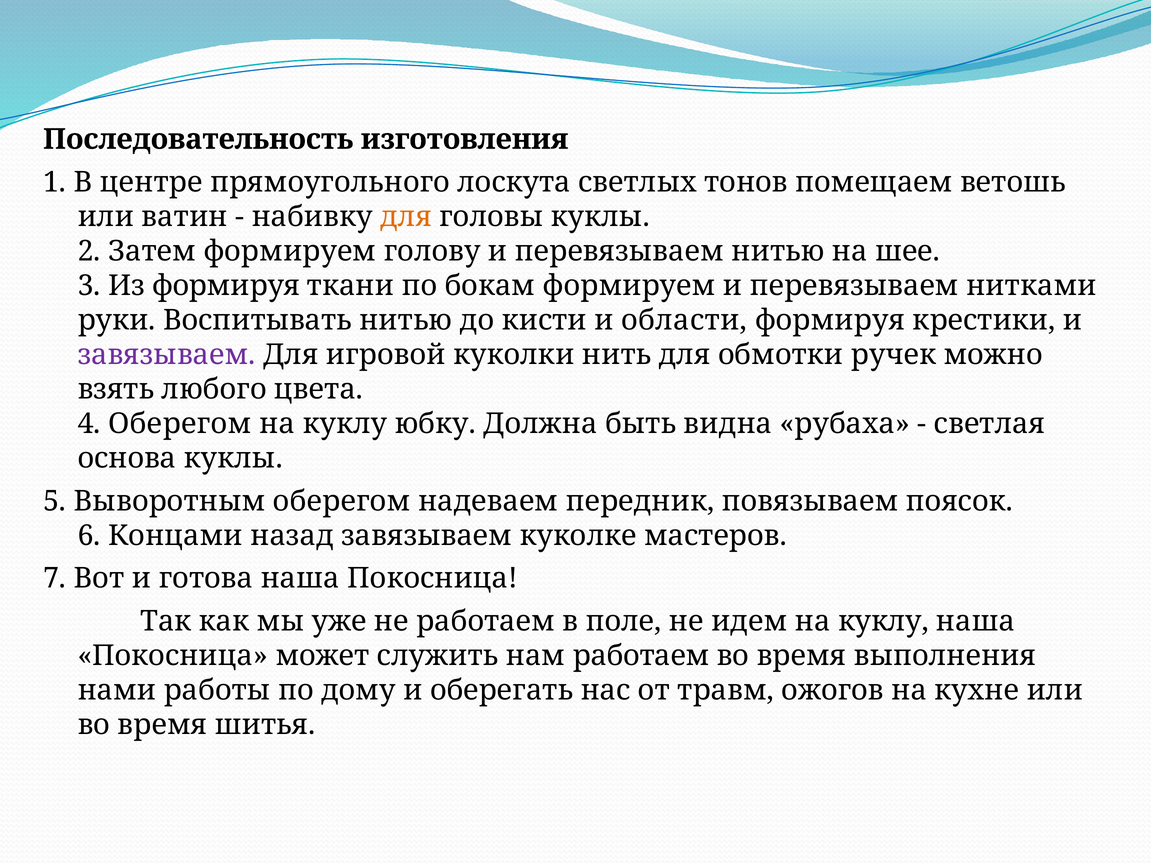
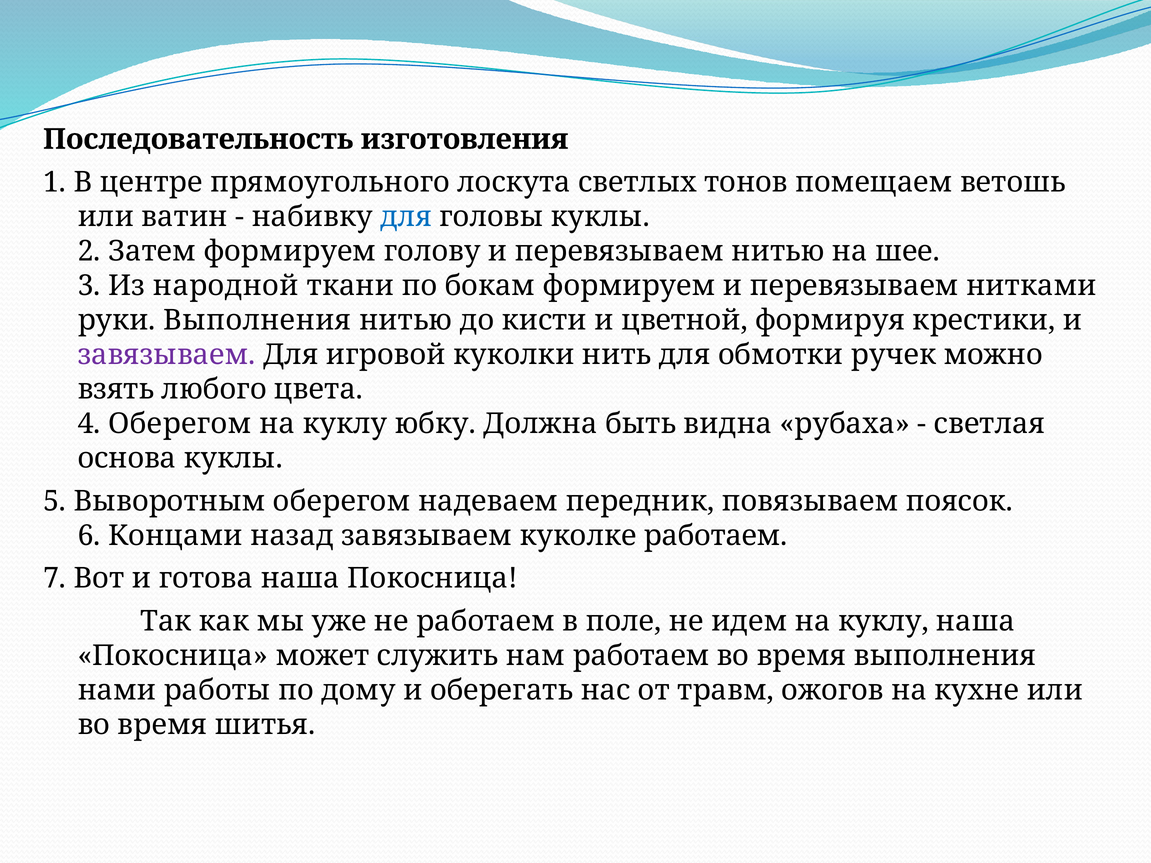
для at (406, 217) colour: orange -> blue
Из формируя: формируя -> народной
руки Воспитывать: Воспитывать -> Выполнения
области: области -> цветной
куколке мастеров: мастеров -> работаем
